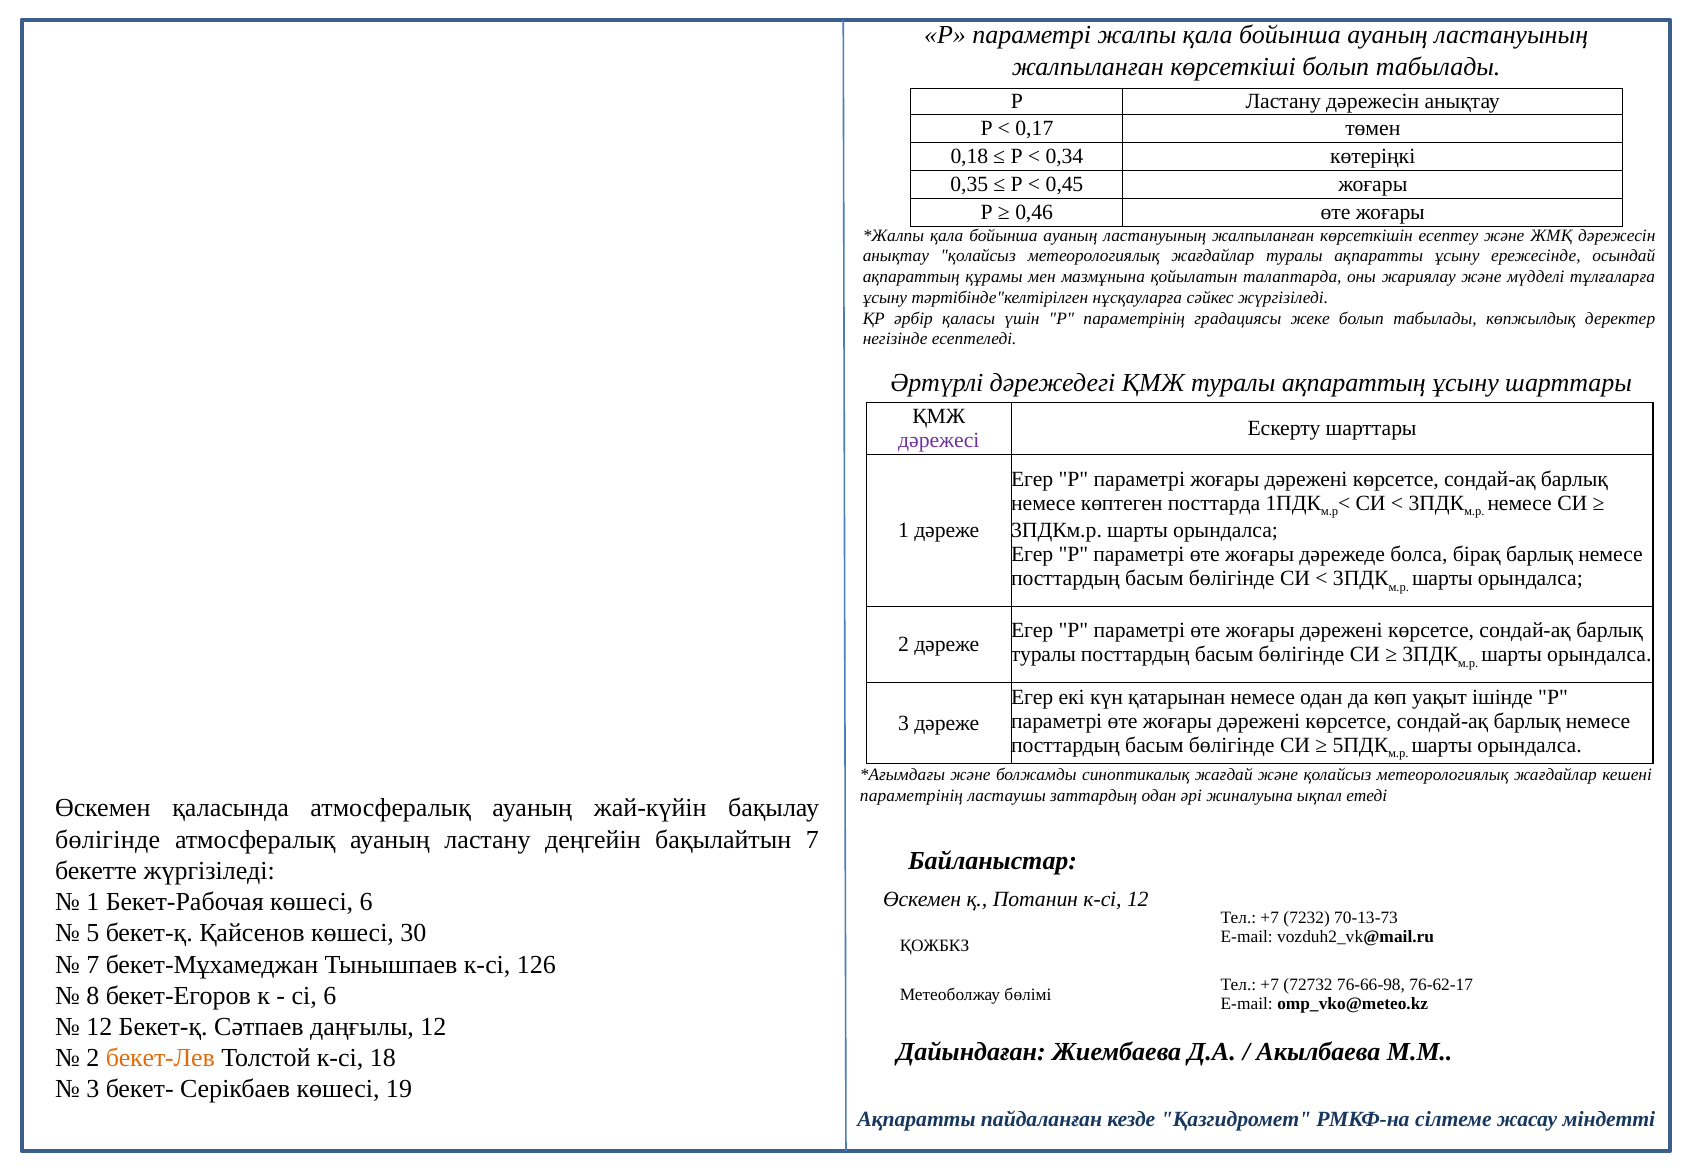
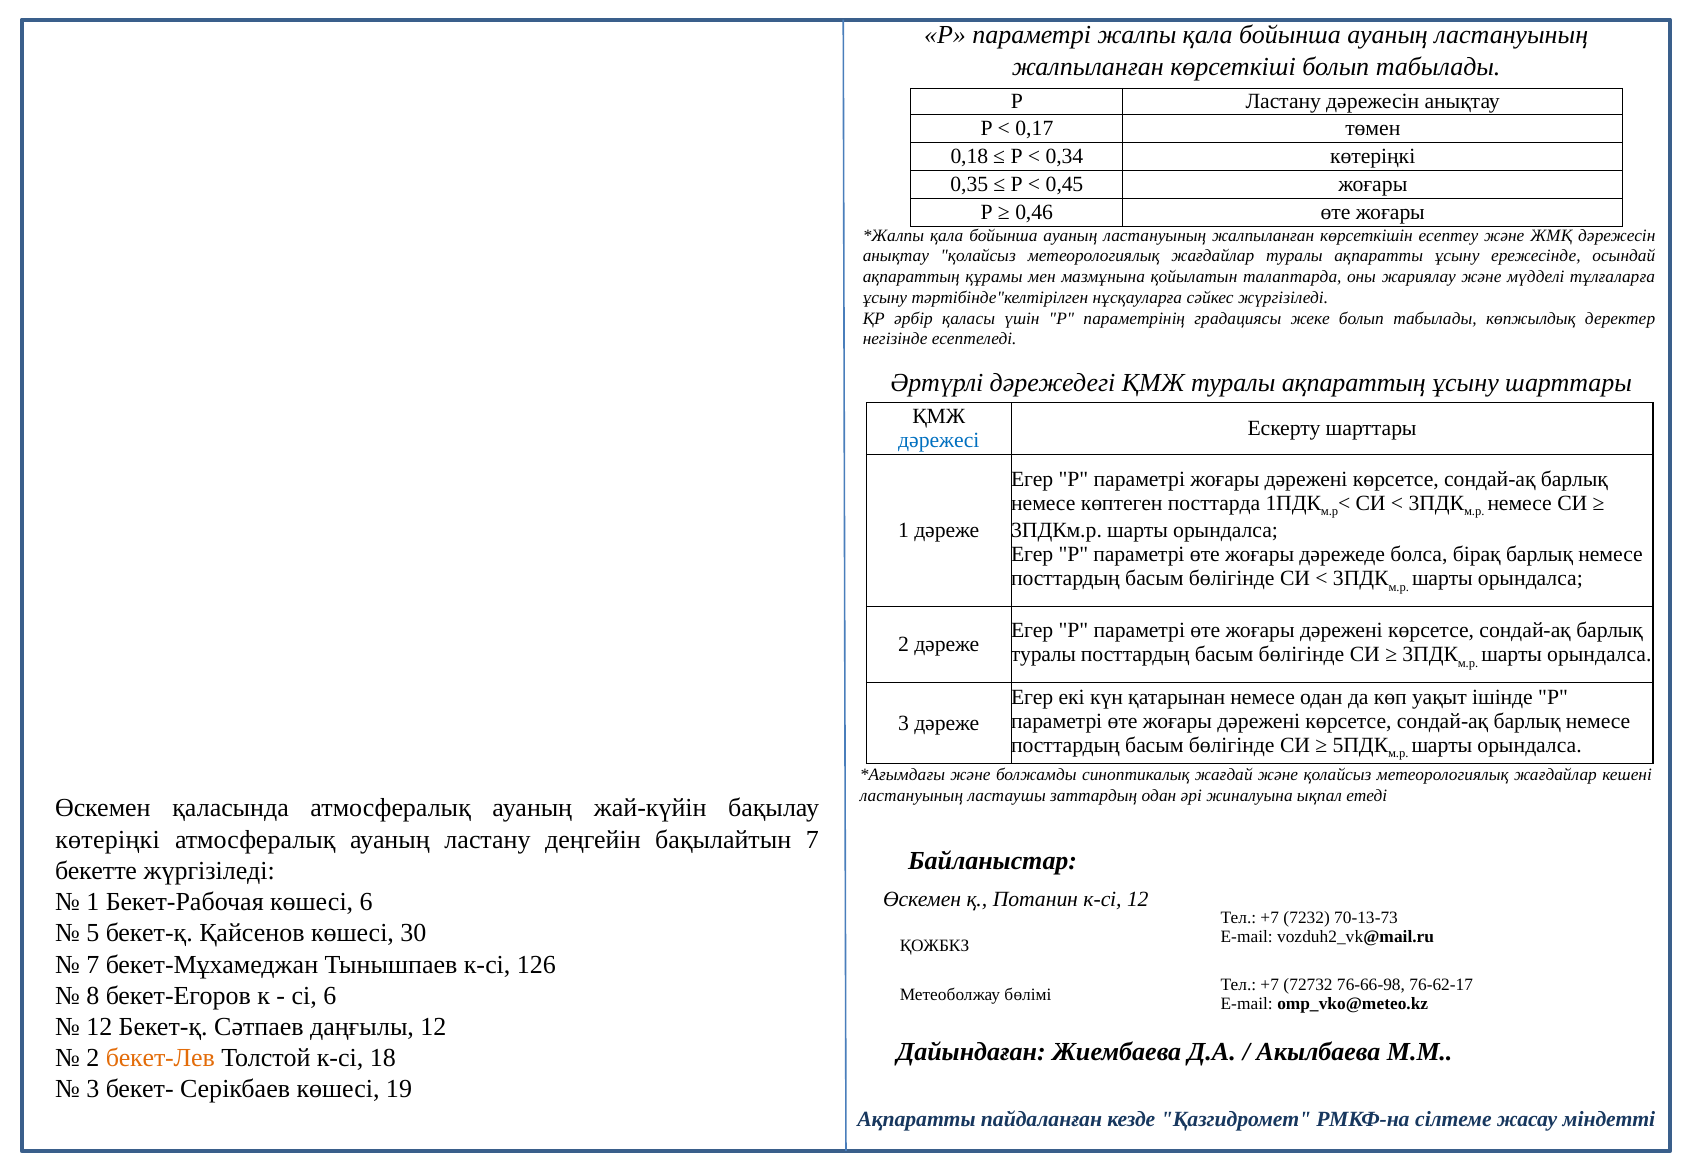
дәрежесі colour: purple -> blue
параметрінің at (912, 796): параметрінің -> ластануының
бөлігінде at (108, 840): бөлігінде -> көтеріңкі
